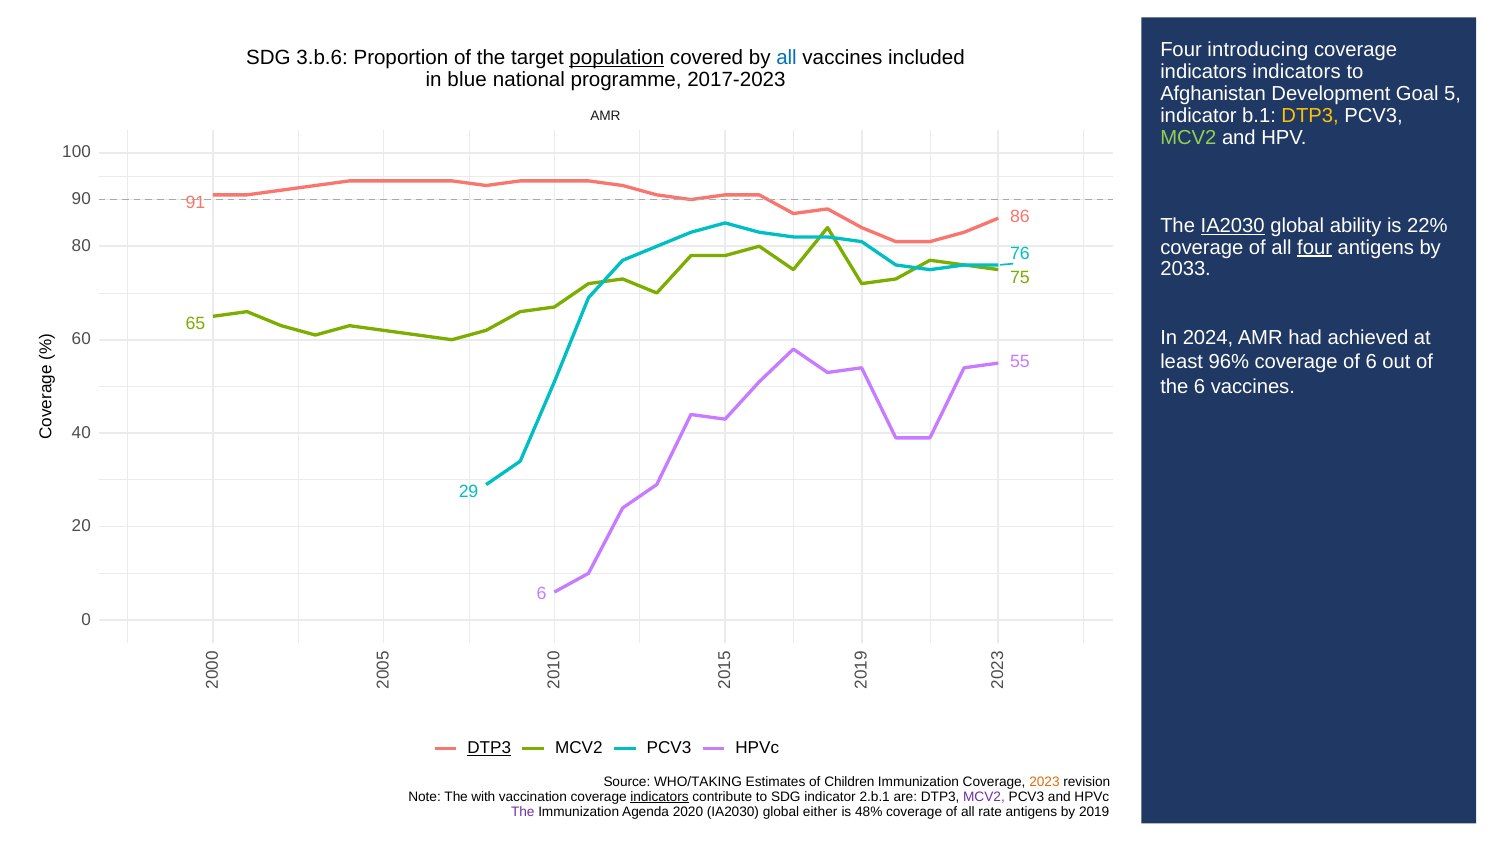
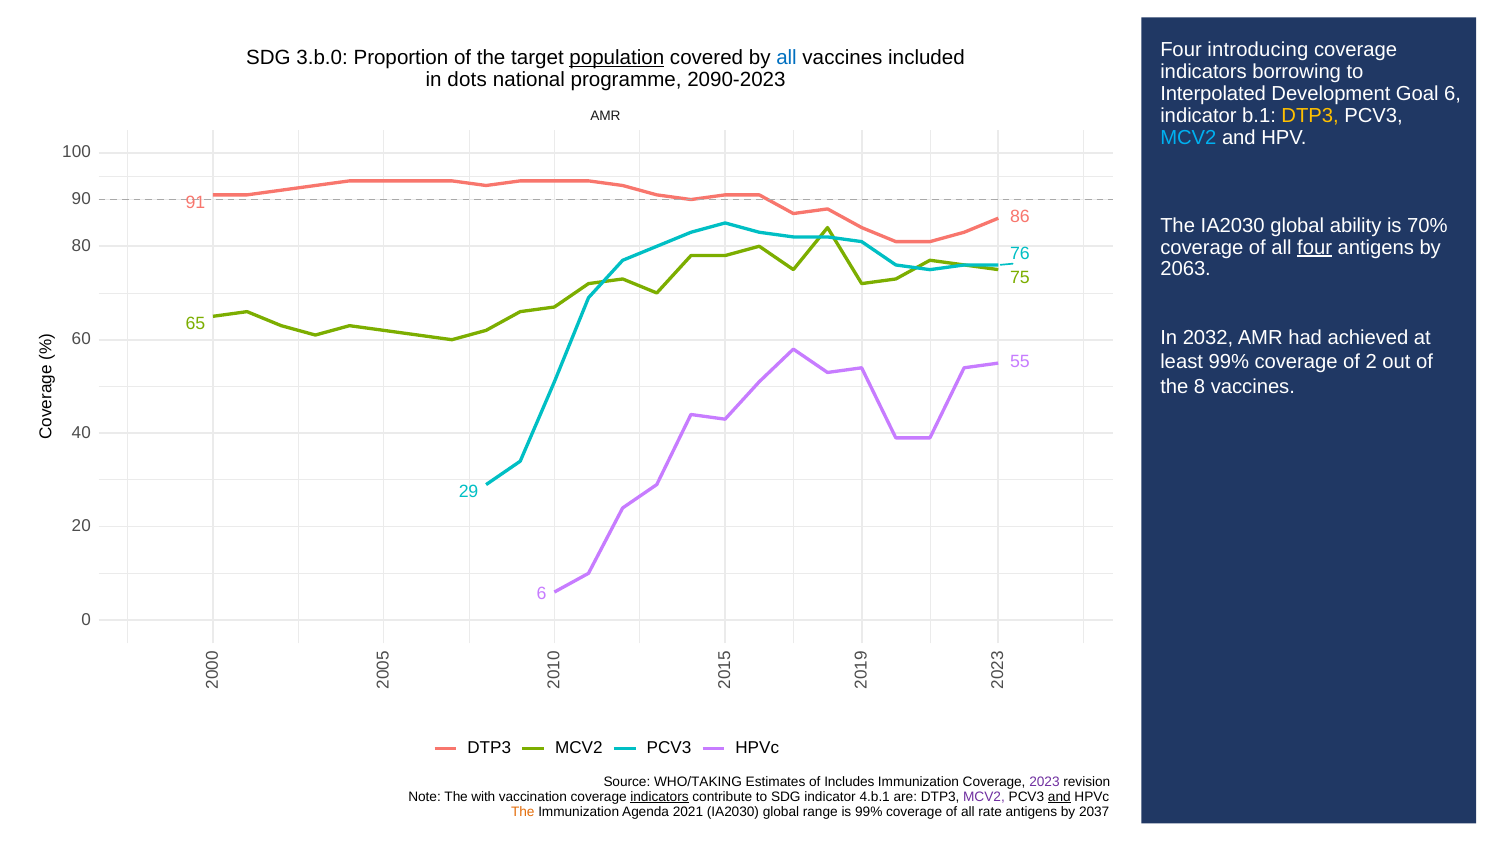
3.b.6: 3.b.6 -> 3.b.0
indicators indicators: indicators -> borrowing
blue: blue -> dots
2017-2023: 2017-2023 -> 2090-2023
Afghanistan: Afghanistan -> Interpolated
Goal 5: 5 -> 6
MCV2 at (1188, 138) colour: light green -> light blue
IA2030 at (1233, 225) underline: present -> none
22%: 22% -> 70%
2033: 2033 -> 2063
2024: 2024 -> 2032
least 96%: 96% -> 99%
of 6: 6 -> 2
the 6: 6 -> 8
DTP3 at (489, 748) underline: present -> none
Children: Children -> Includes
2023 at (1045, 782) colour: orange -> purple
2.b.1: 2.b.1 -> 4.b.1
and at (1059, 797) underline: none -> present
The at (523, 811) colour: purple -> orange
2020: 2020 -> 2021
either: either -> range
is 48%: 48% -> 99%
2019: 2019 -> 2037
